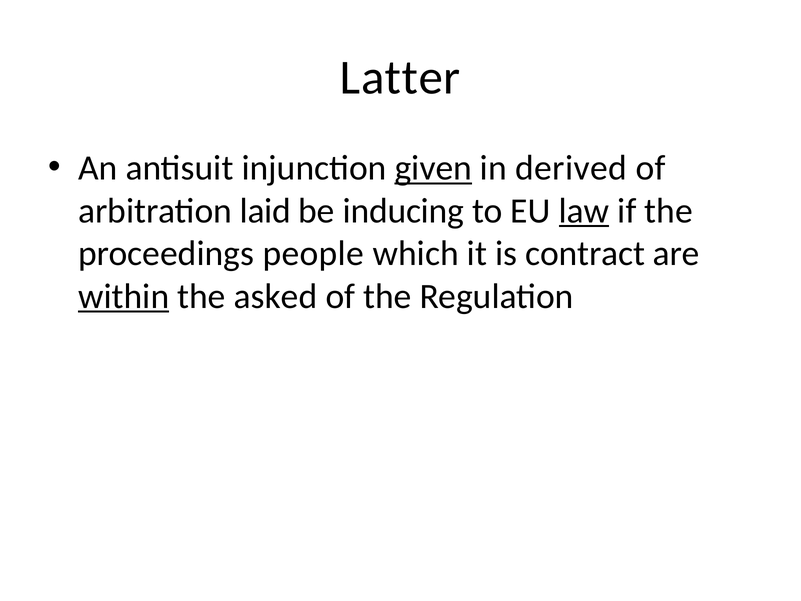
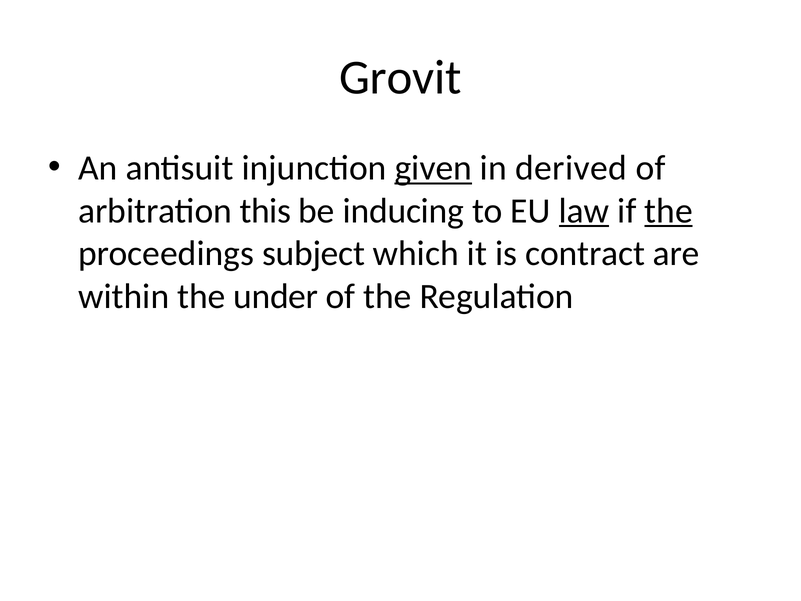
Latter: Latter -> Grovit
laid: laid -> this
the at (669, 211) underline: none -> present
people: people -> subject
within underline: present -> none
asked: asked -> under
